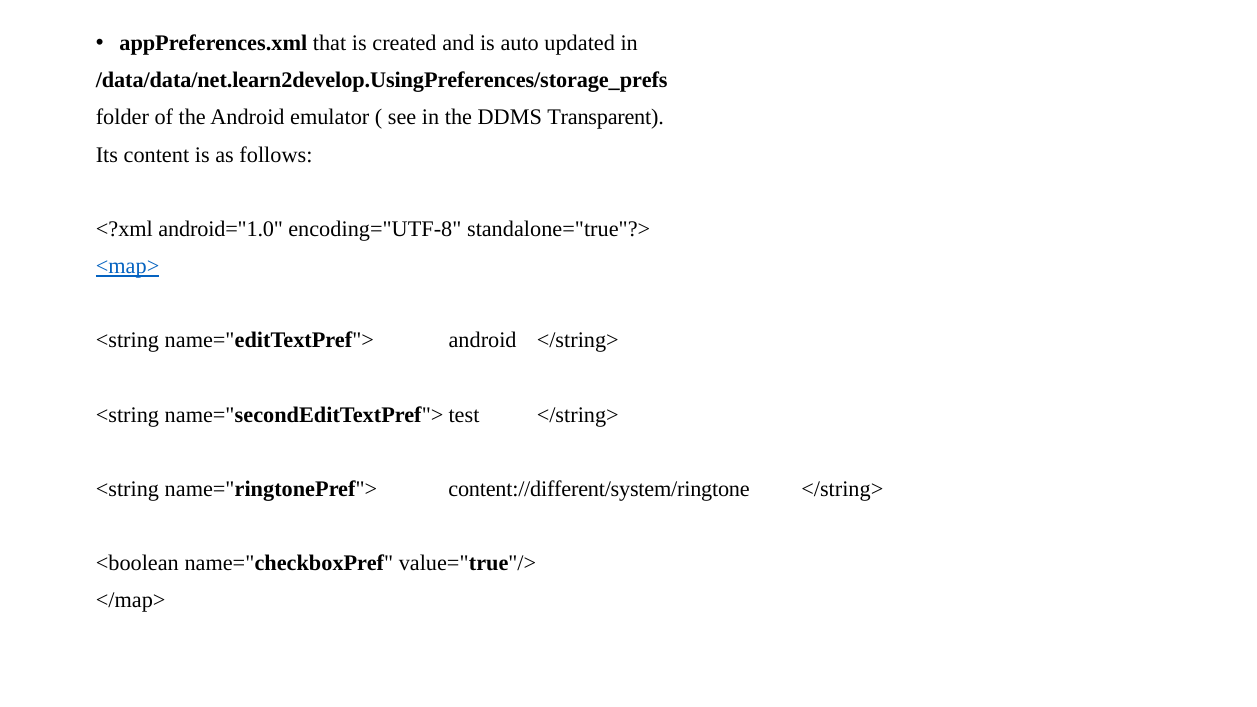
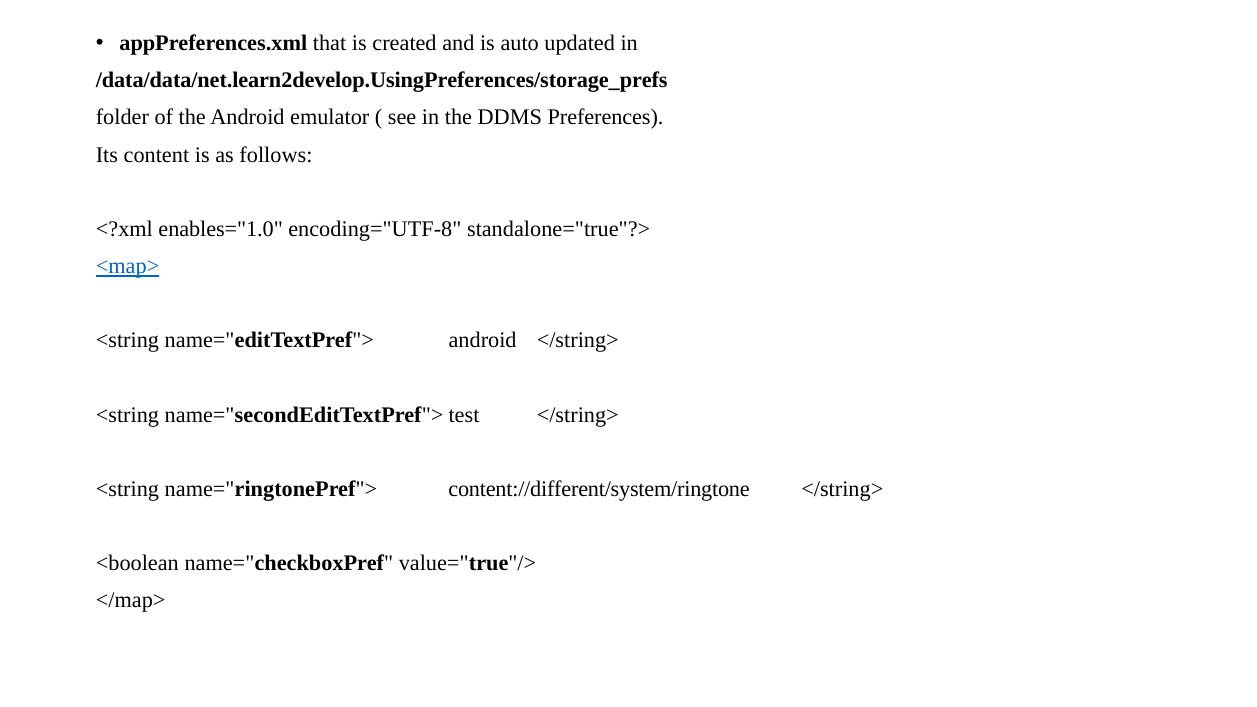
Transparent: Transparent -> Preferences
android="1.0: android="1.0 -> enables="1.0
